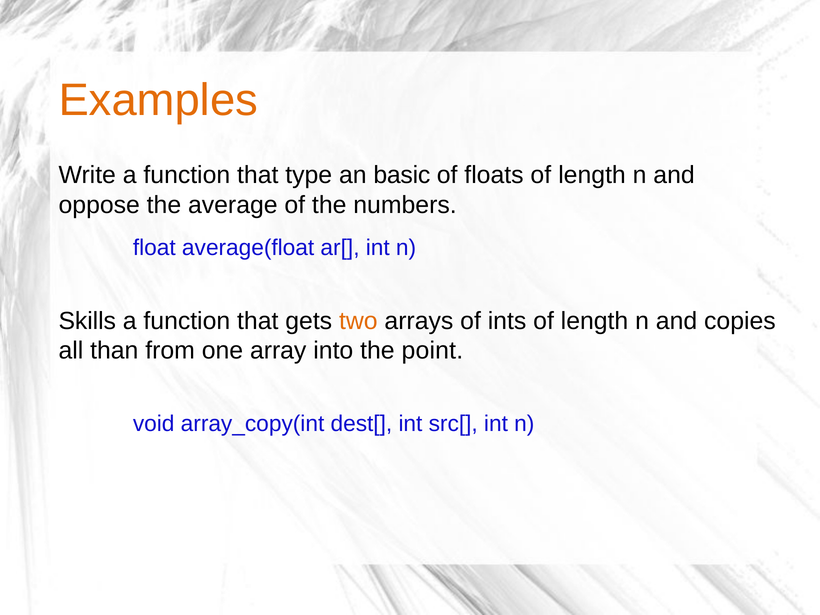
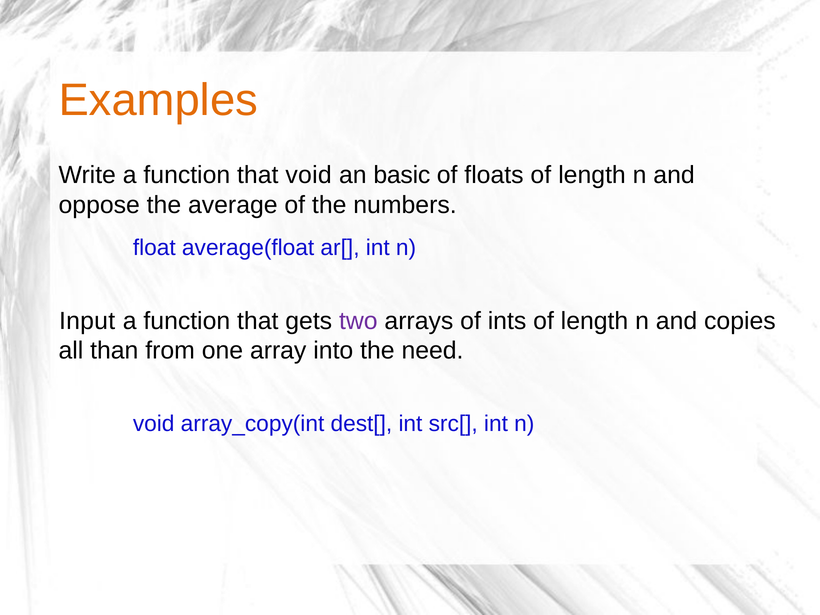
that type: type -> void
Skills: Skills -> Input
two colour: orange -> purple
point: point -> need
